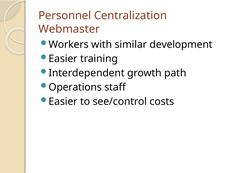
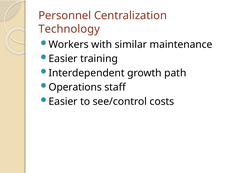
Webmaster: Webmaster -> Technology
development: development -> maintenance
